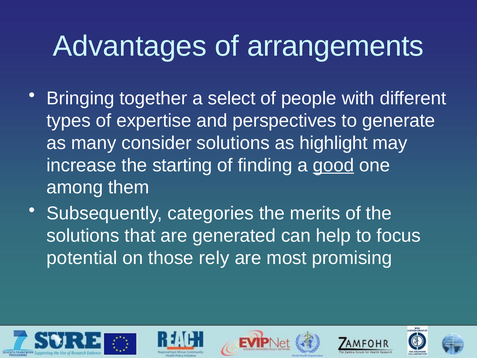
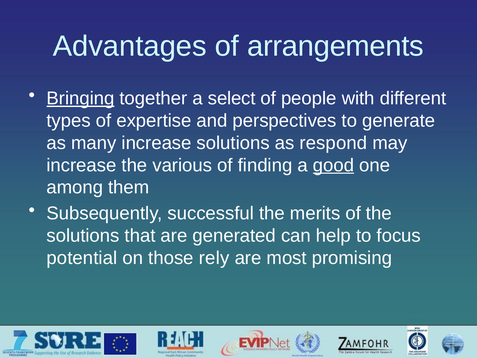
Bringing underline: none -> present
many consider: consider -> increase
highlight: highlight -> respond
starting: starting -> various
categories: categories -> successful
